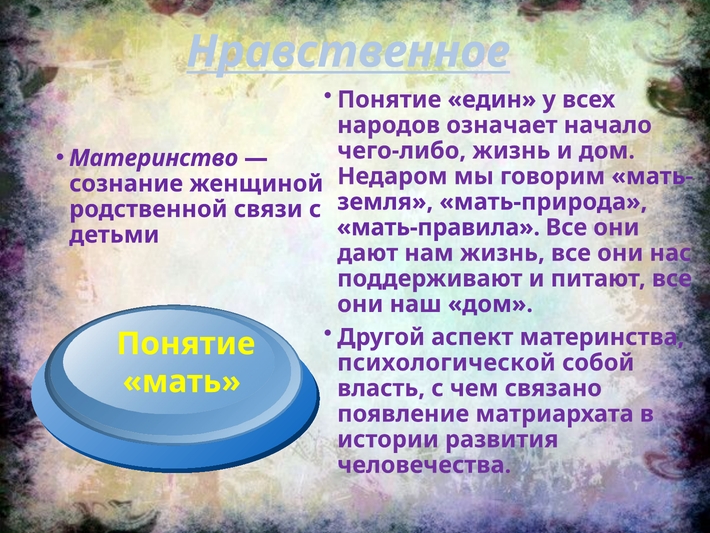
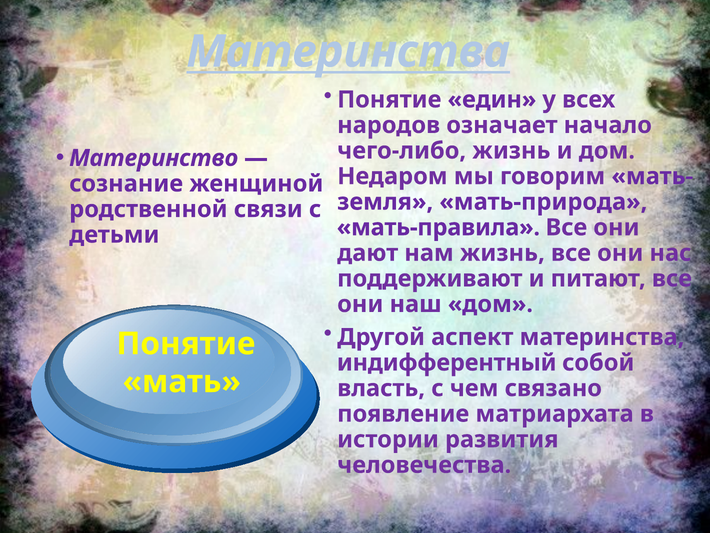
Нравственное at (348, 52): Нравственное -> Материнства
психологической: психологической -> индифферентный
